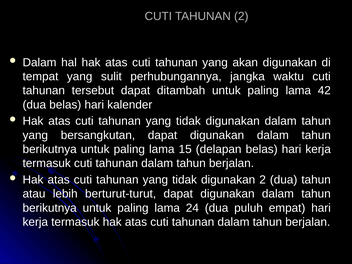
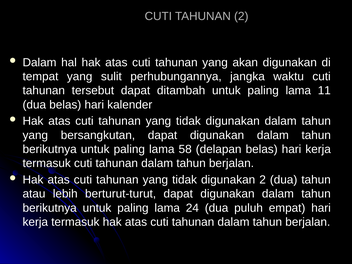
42: 42 -> 11
15: 15 -> 58
